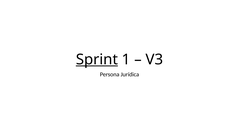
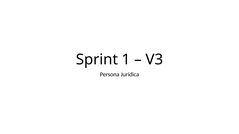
Sprint underline: present -> none
